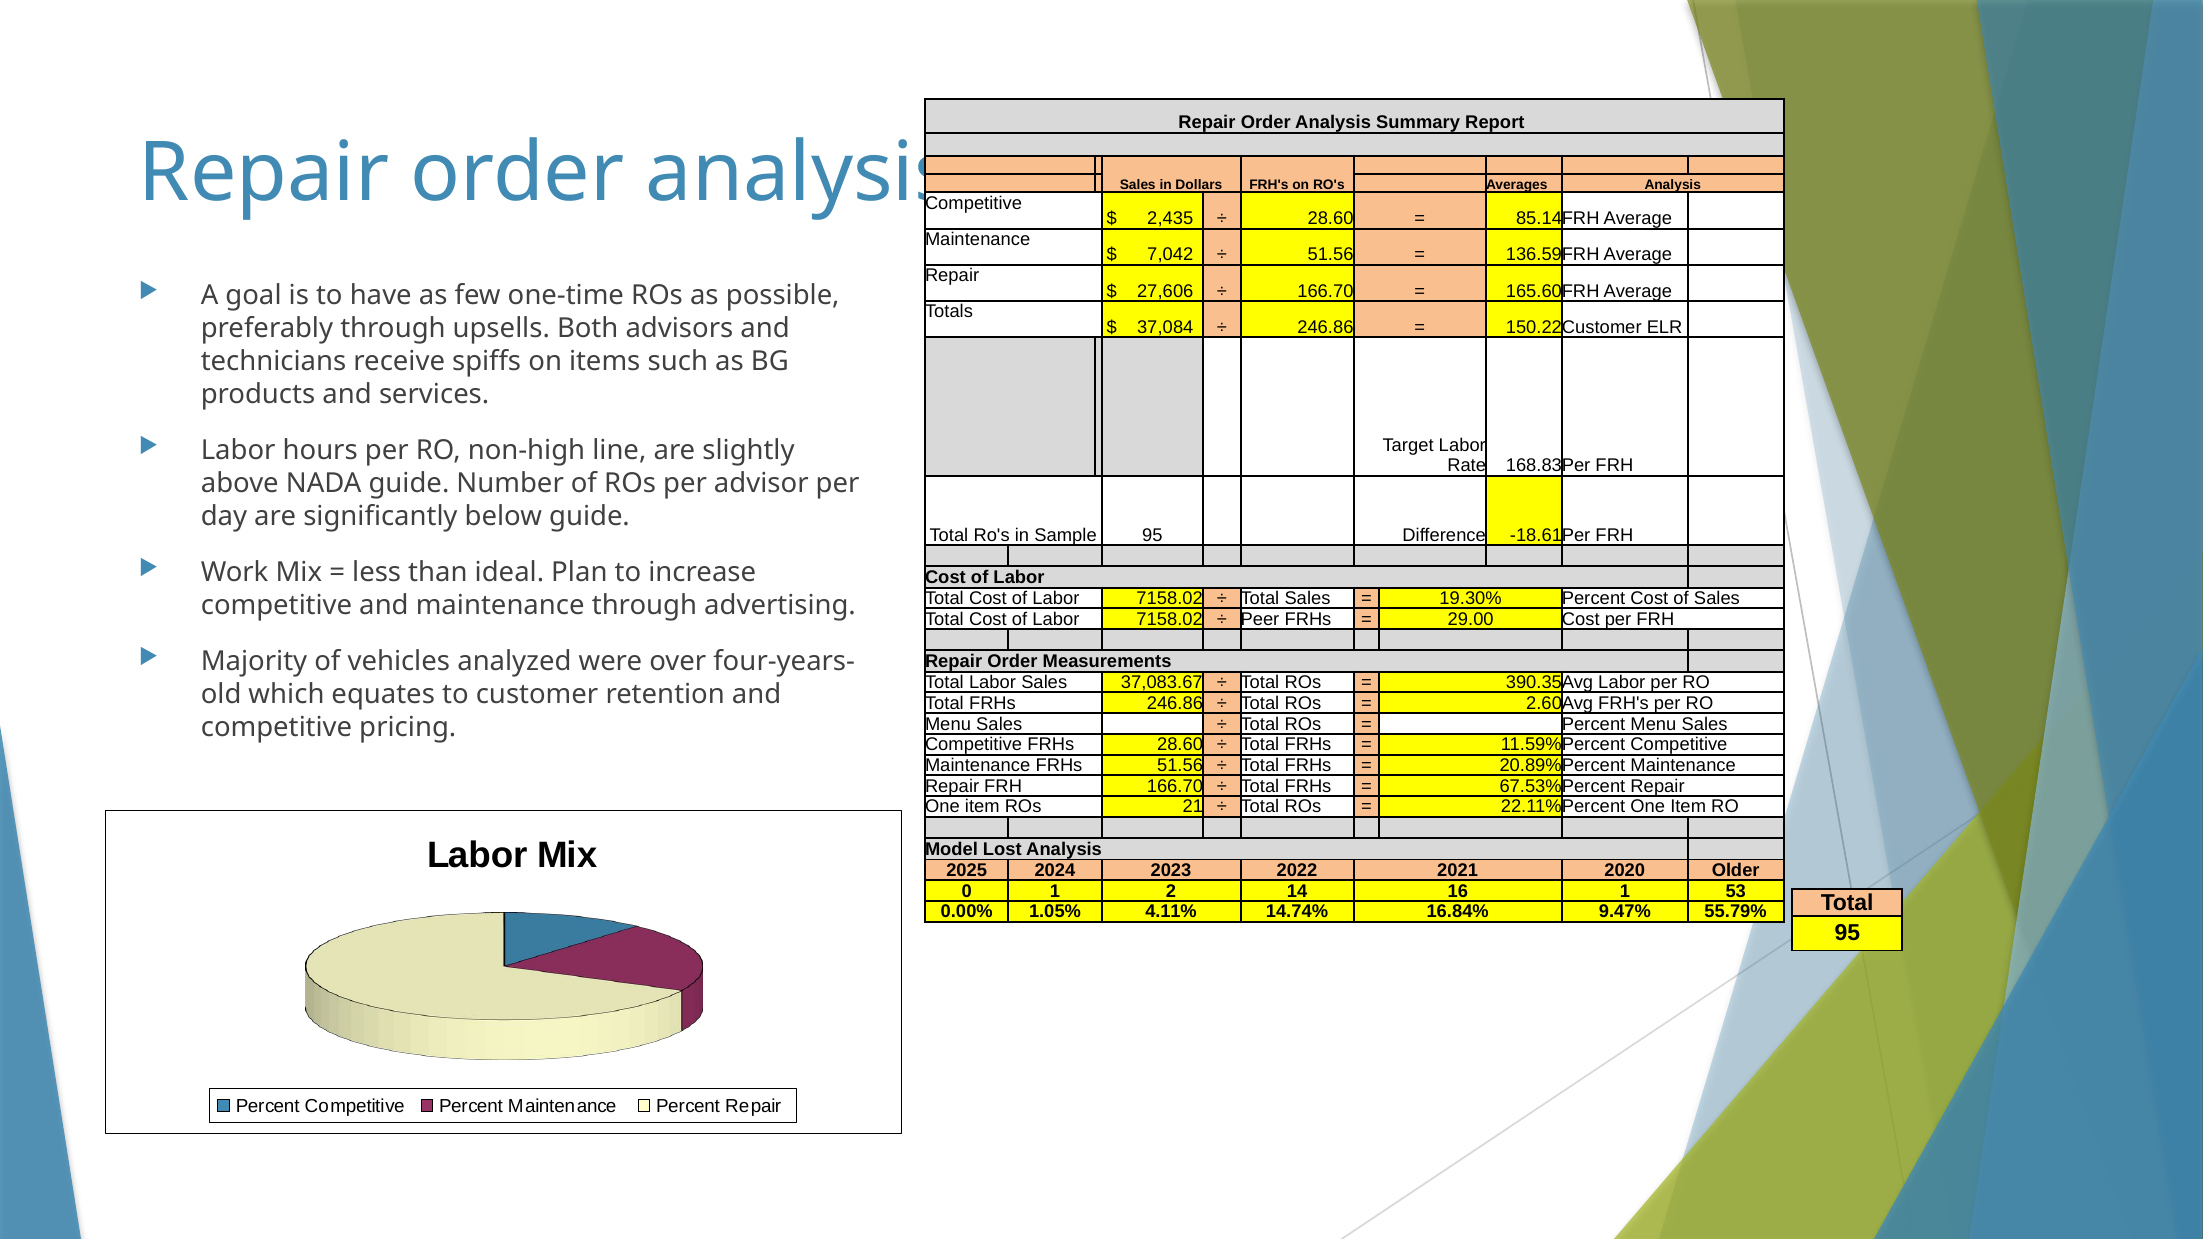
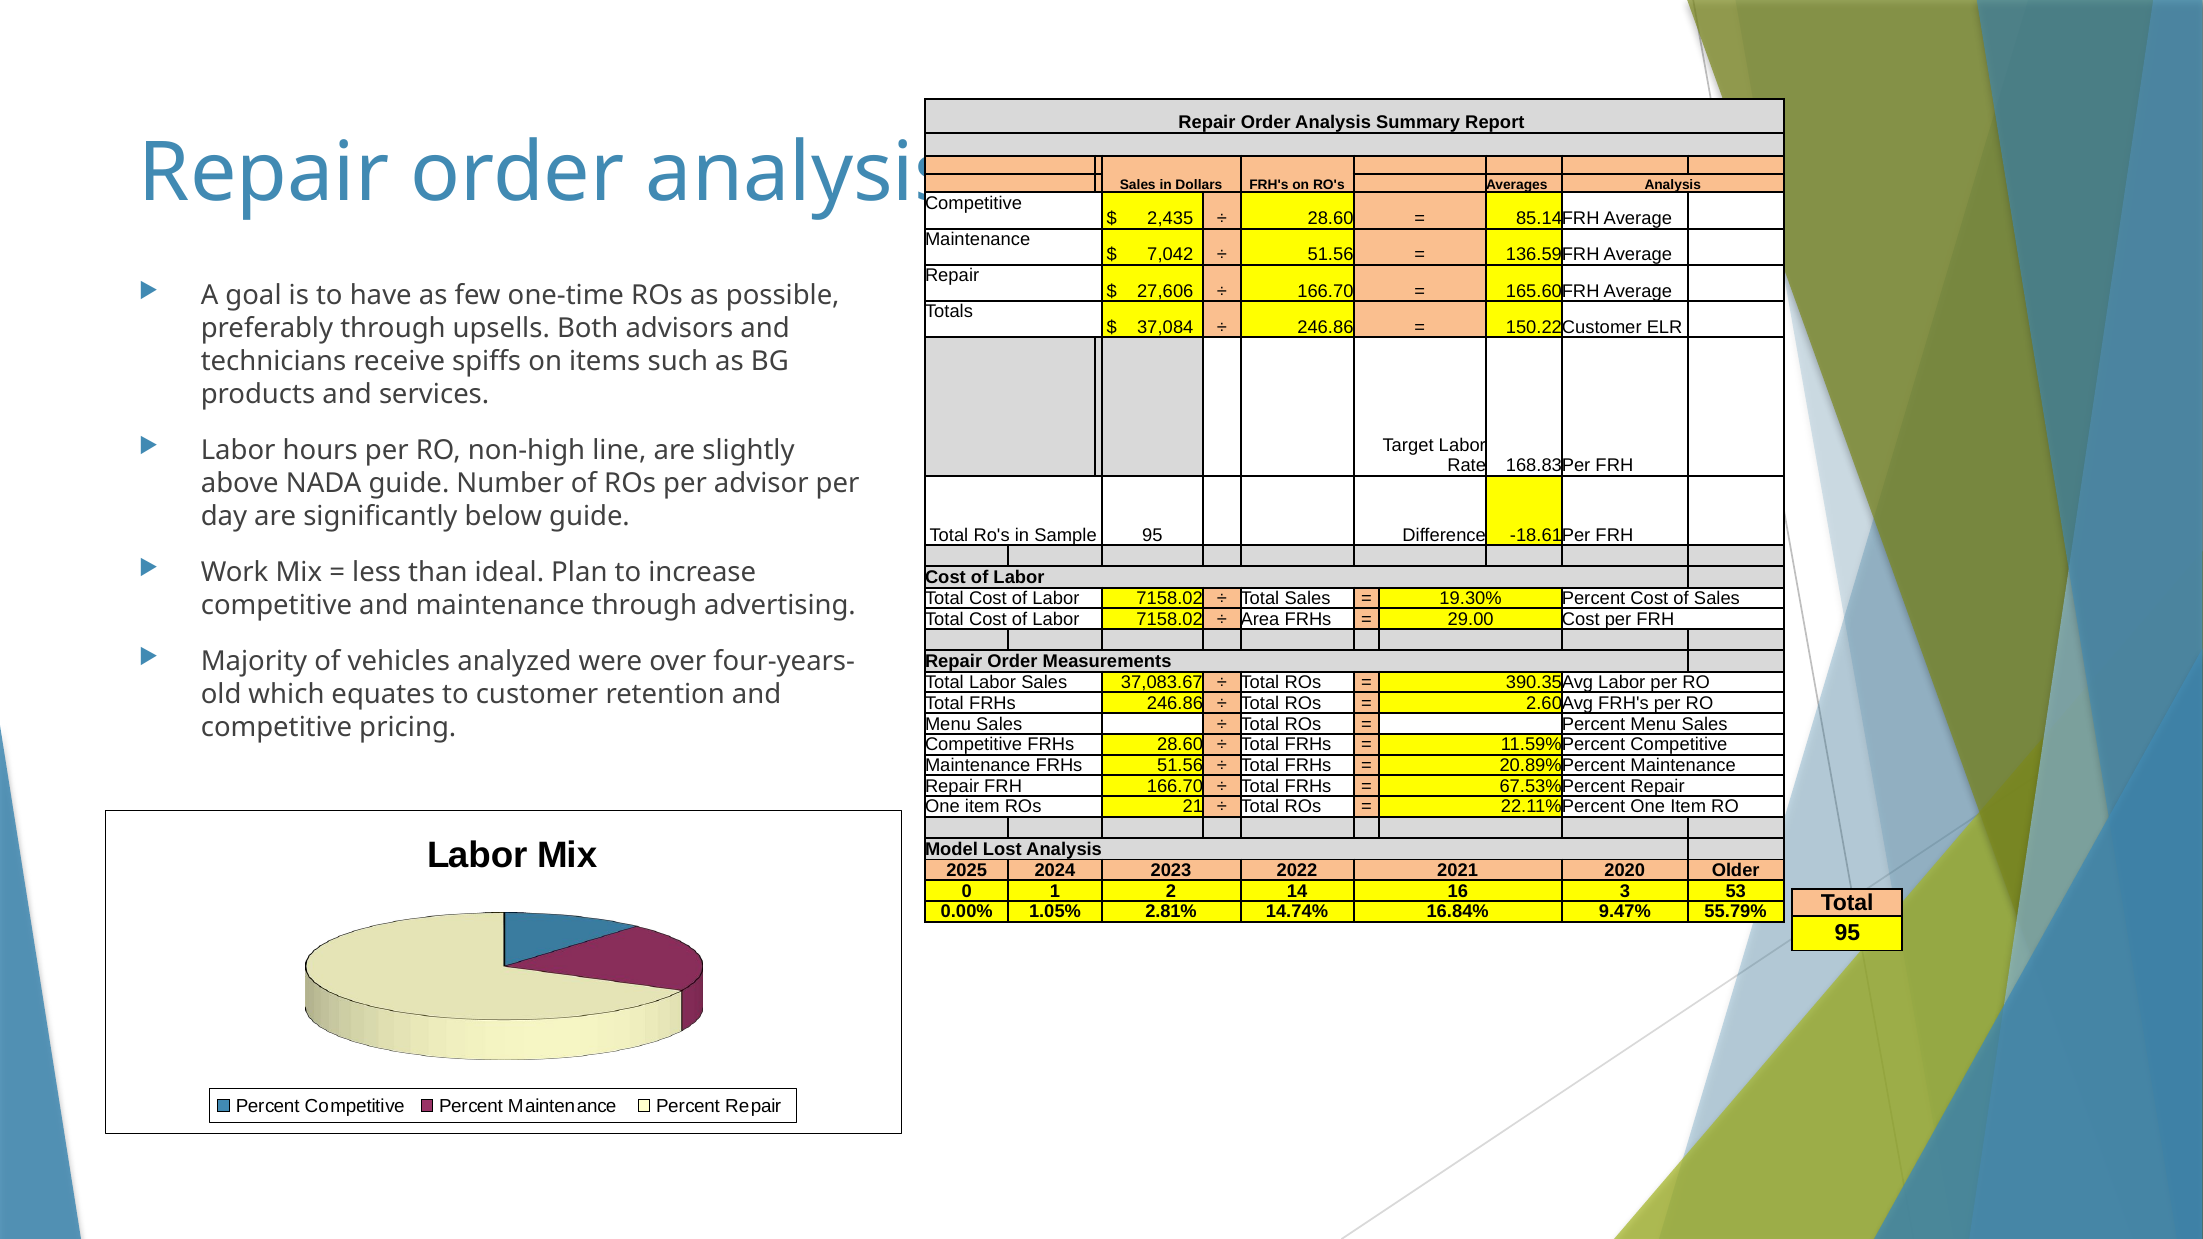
Peer: Peer -> Area
16 1: 1 -> 3
4.11%: 4.11% -> 2.81%
